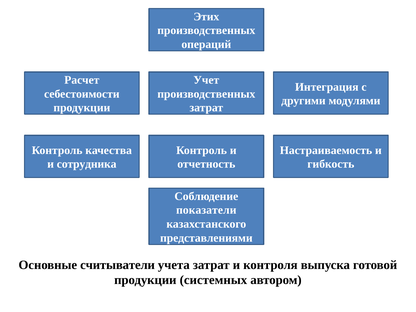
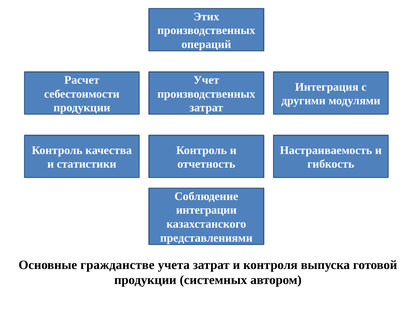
сотрудника: сотрудника -> статистики
показатели: показатели -> интеграции
считыватели: считыватели -> гражданстве
